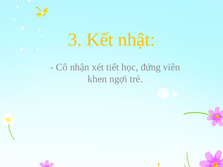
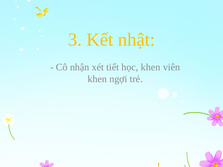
học đứng: đứng -> khen
